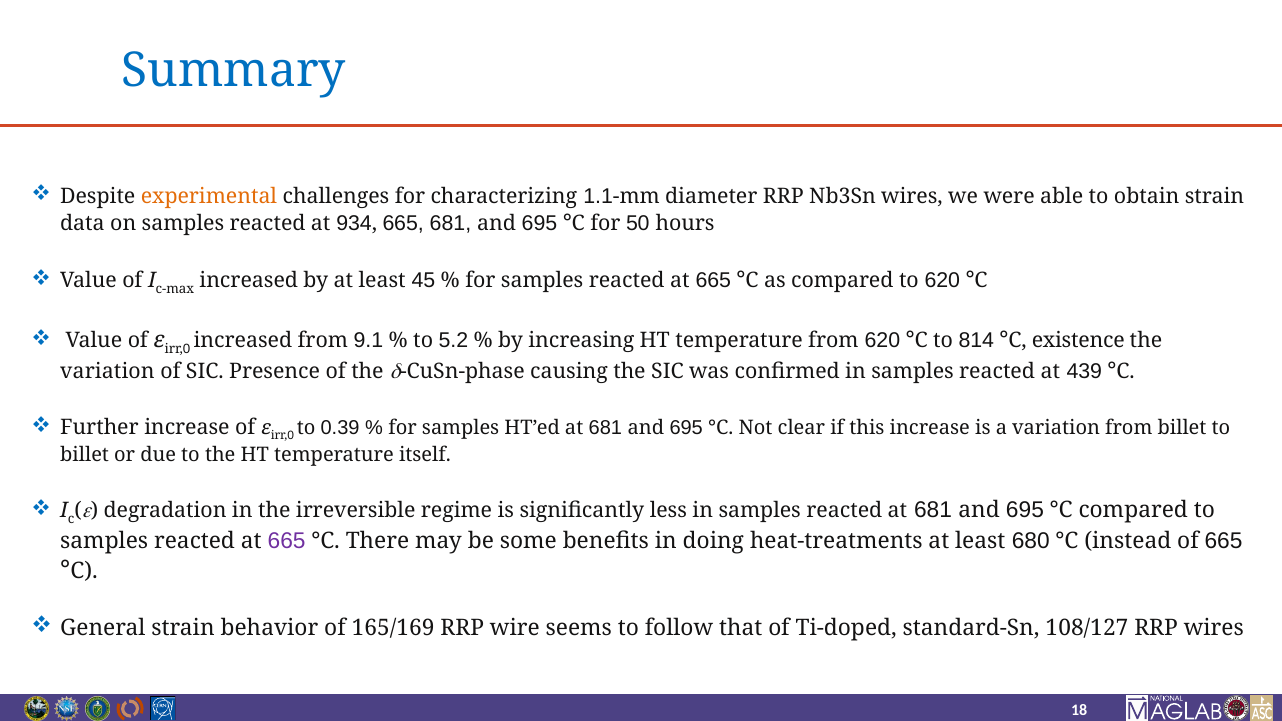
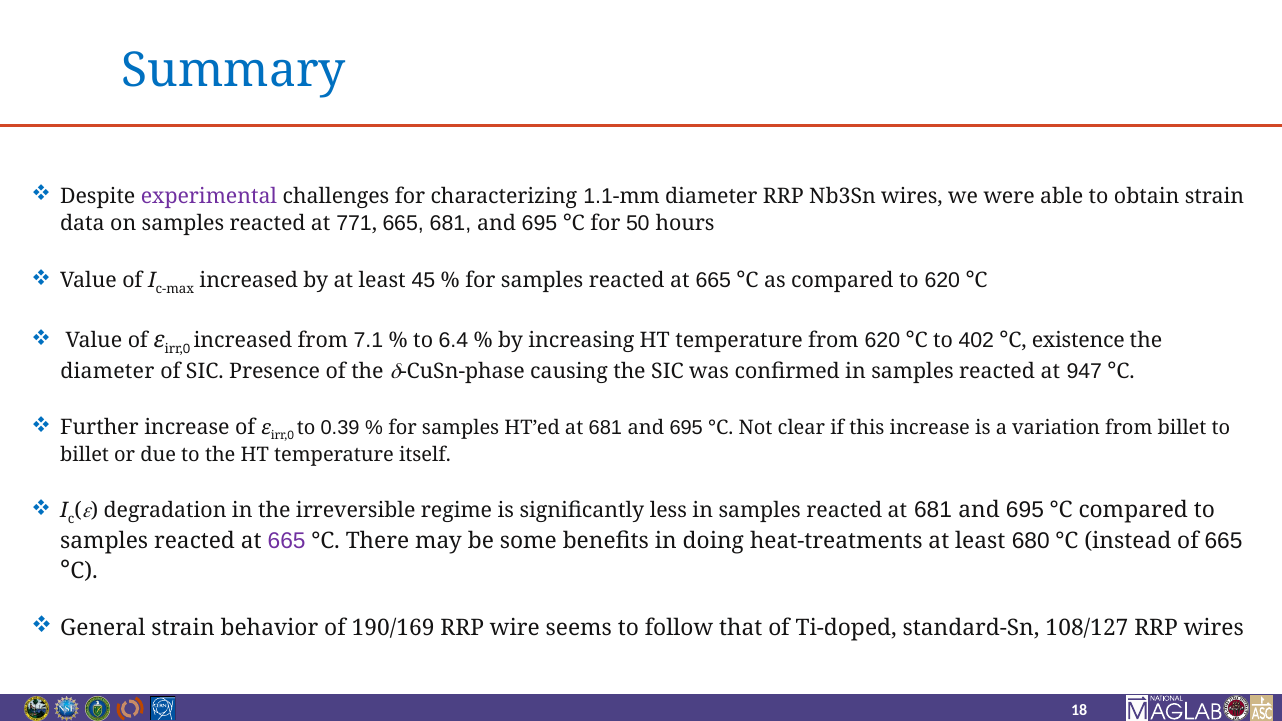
experimental colour: orange -> purple
934: 934 -> 771
9.1: 9.1 -> 7.1
5.2: 5.2 -> 6.4
814: 814 -> 402
variation at (107, 372): variation -> diameter
439: 439 -> 947
165/169: 165/169 -> 190/169
